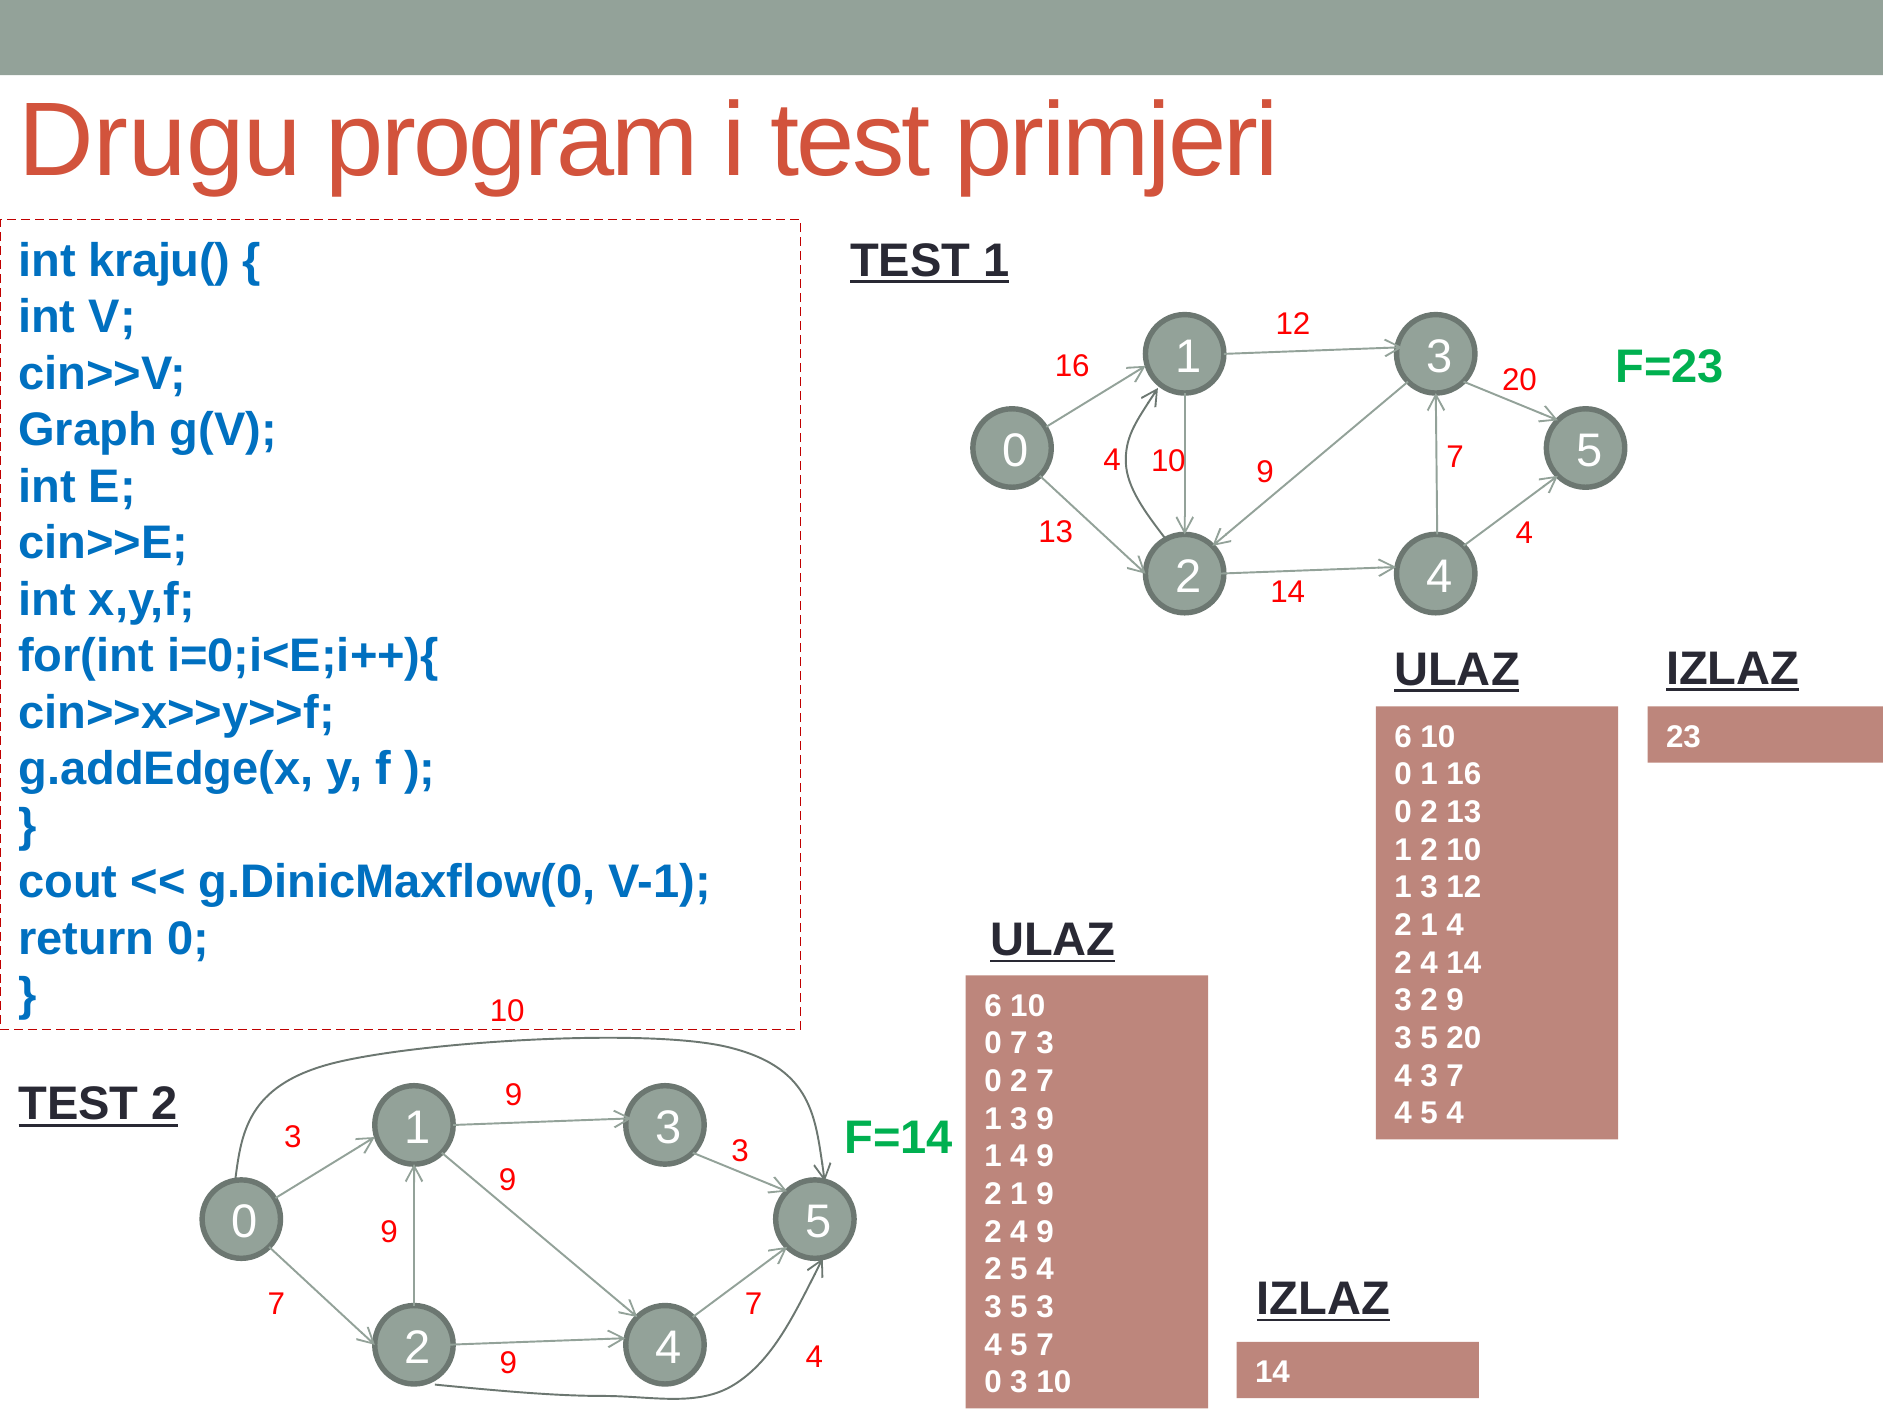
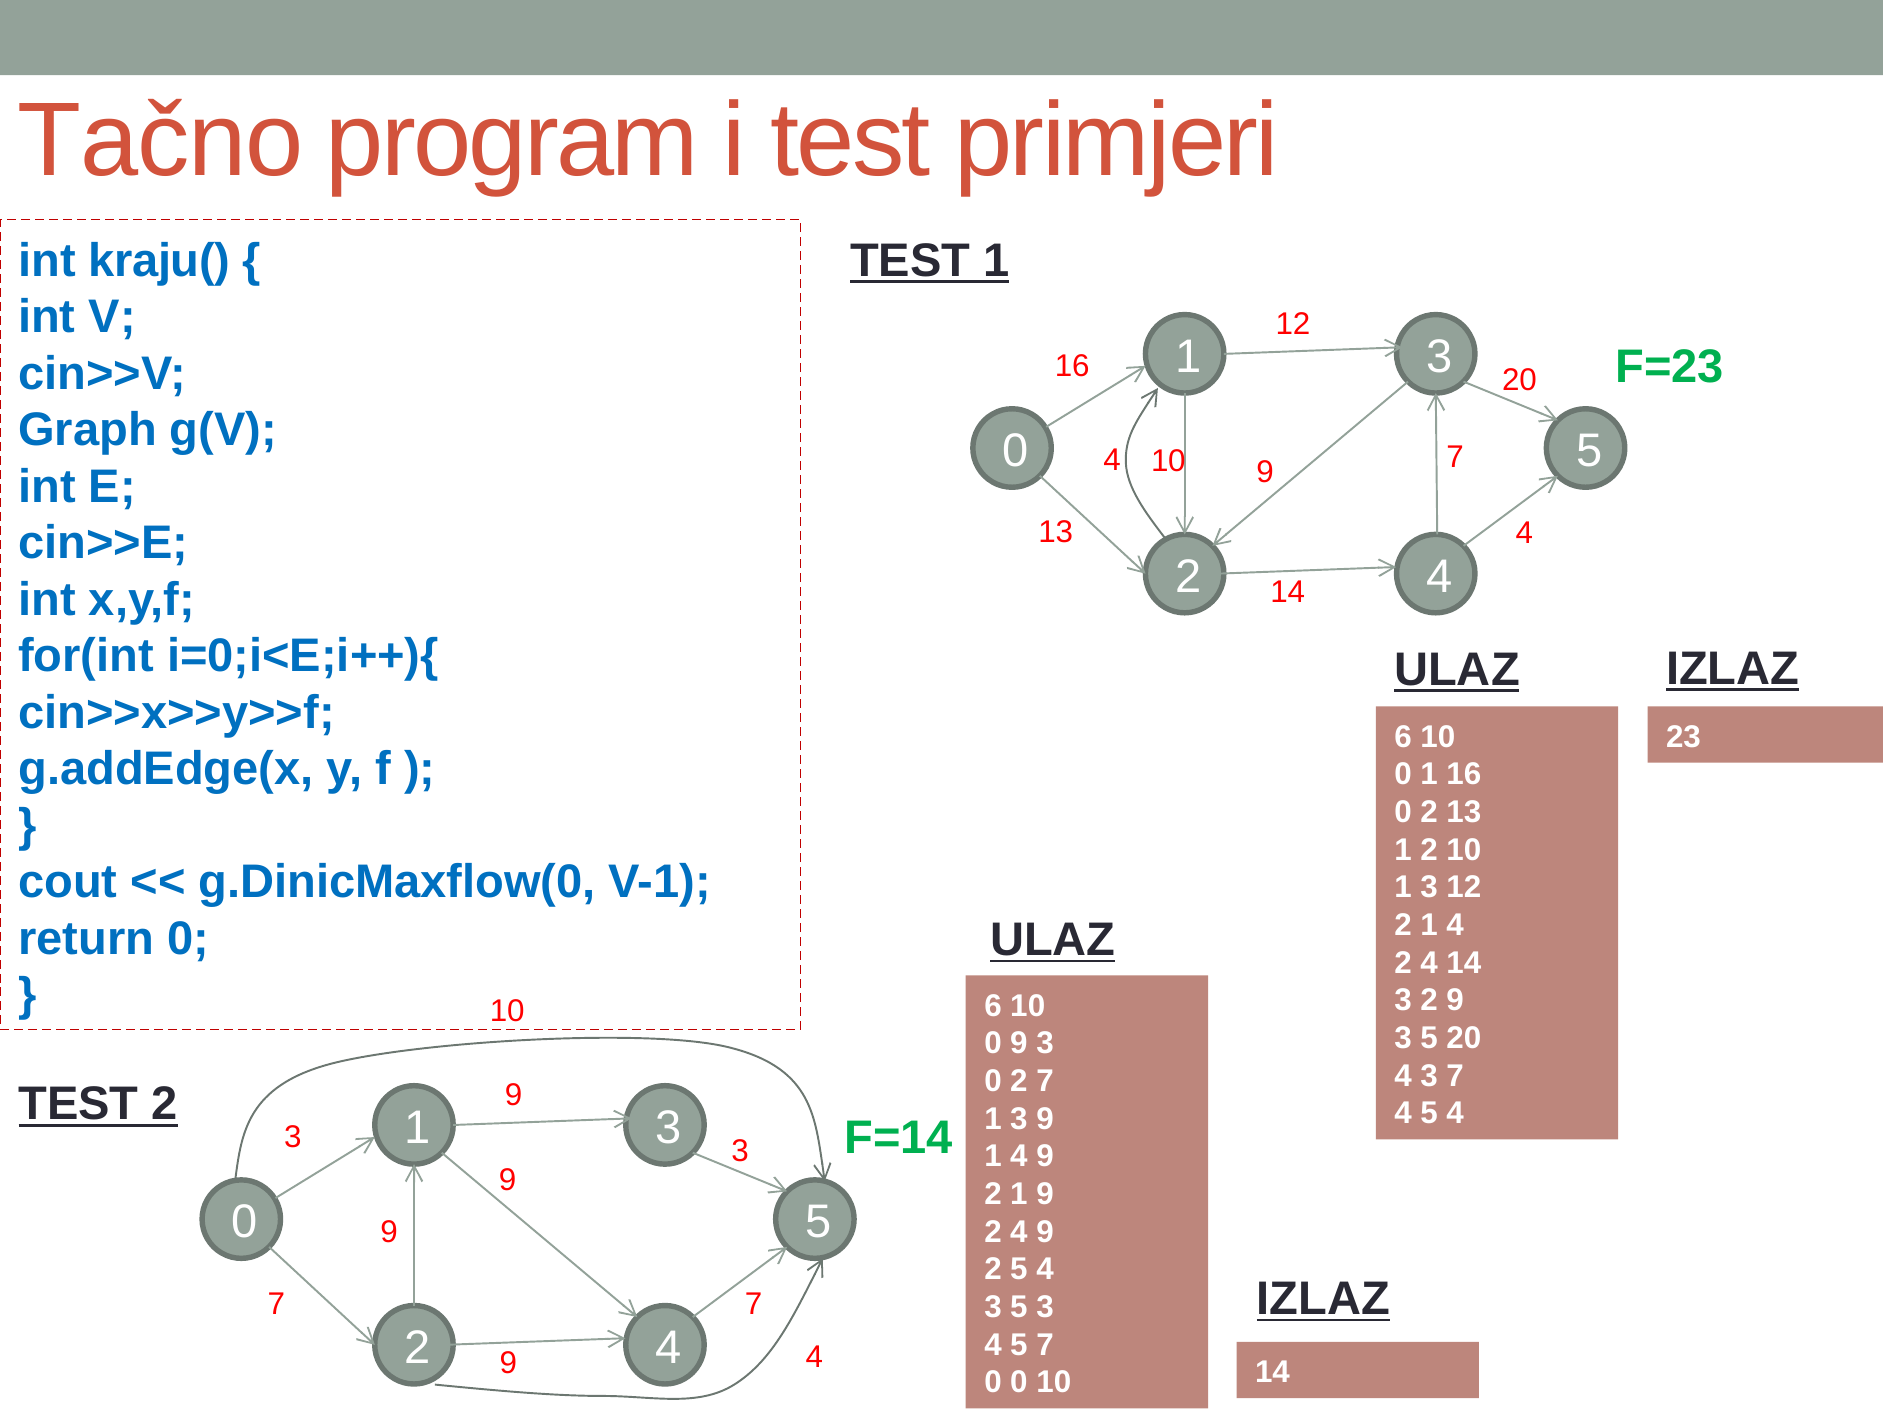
Drugu: Drugu -> Tačno
0 7: 7 -> 9
0 3: 3 -> 0
